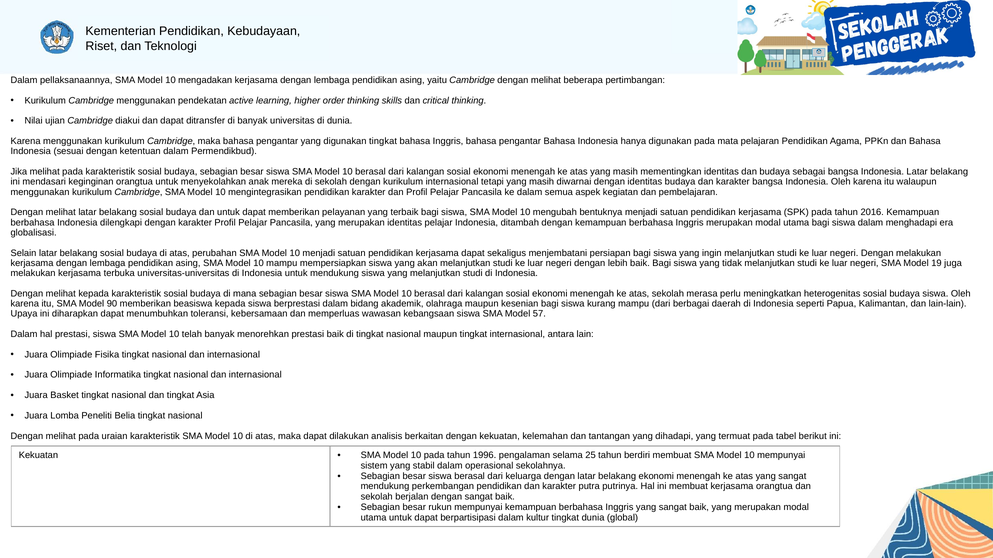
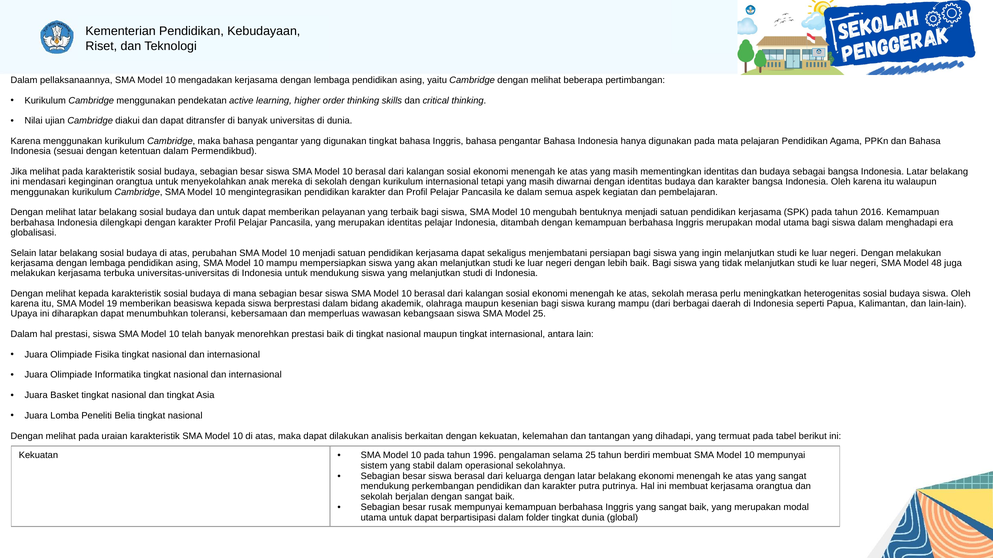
19: 19 -> 48
90: 90 -> 19
Model 57: 57 -> 25
rukun: rukun -> rusak
kultur: kultur -> folder
